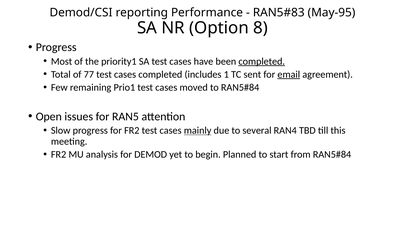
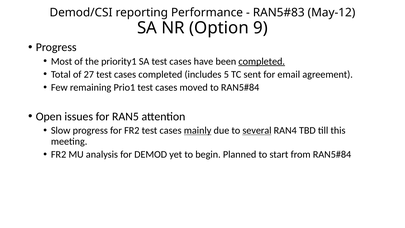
May-95: May-95 -> May-12
8: 8 -> 9
77: 77 -> 27
1: 1 -> 5
email underline: present -> none
several underline: none -> present
